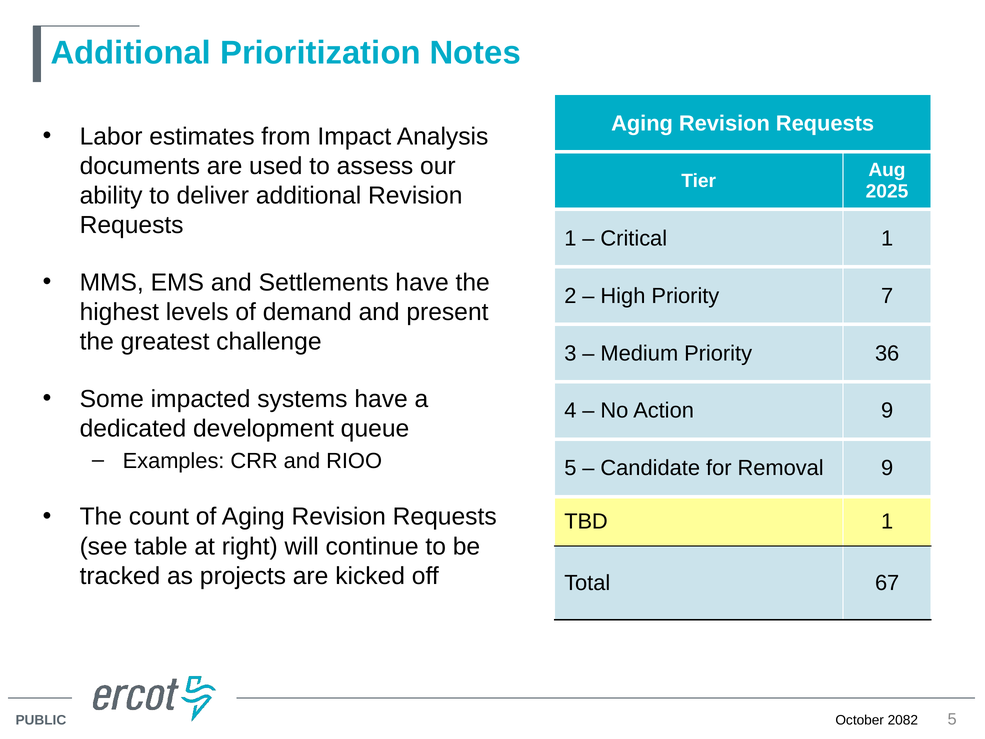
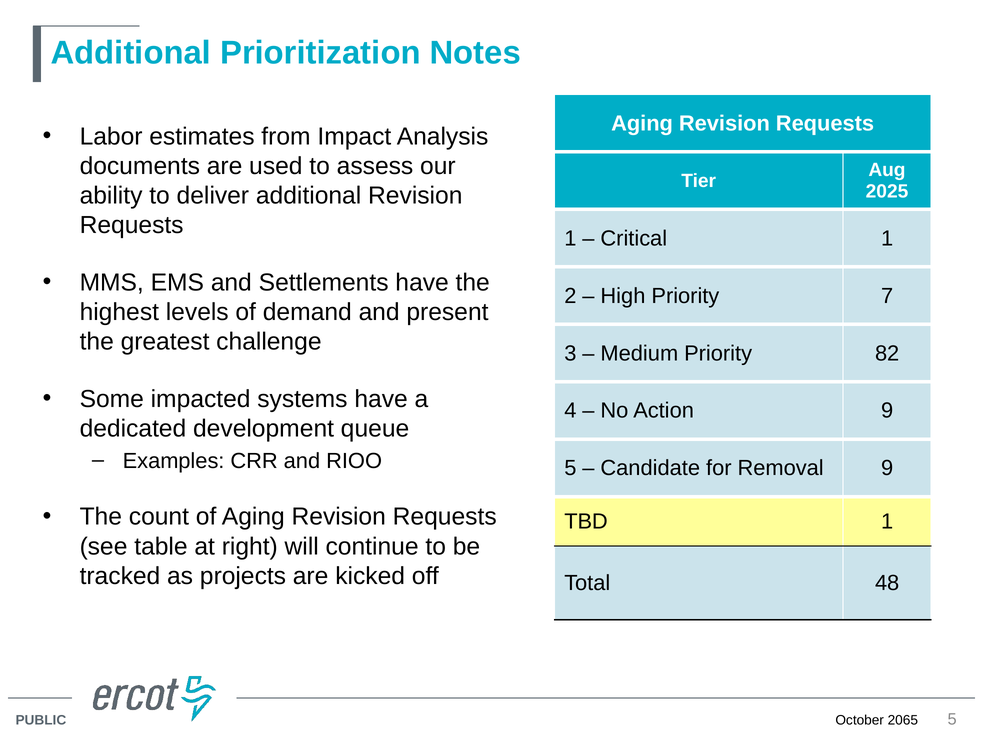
36: 36 -> 82
67: 67 -> 48
2082: 2082 -> 2065
